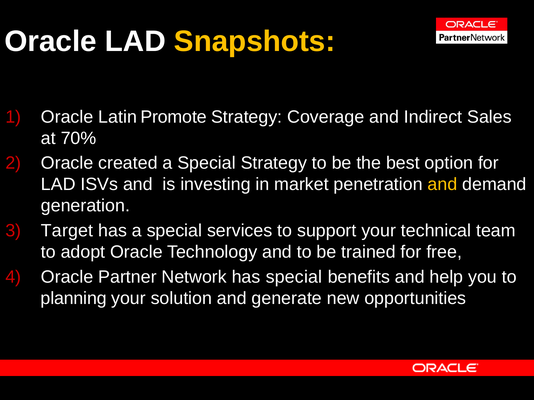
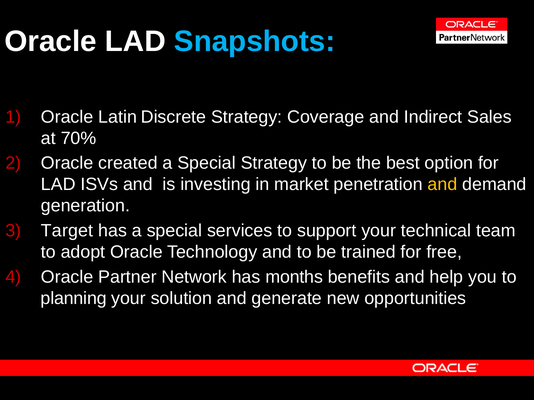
Snapshots colour: yellow -> light blue
Promote: Promote -> Discrete
has special: special -> months
